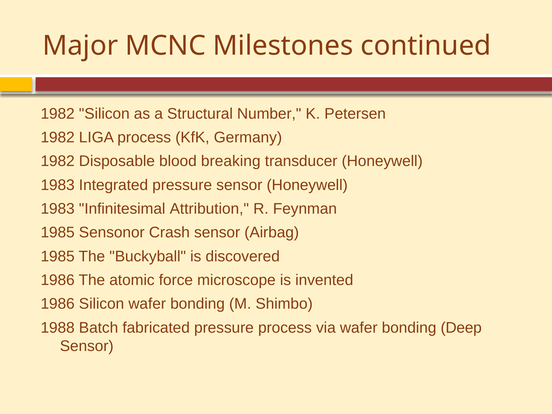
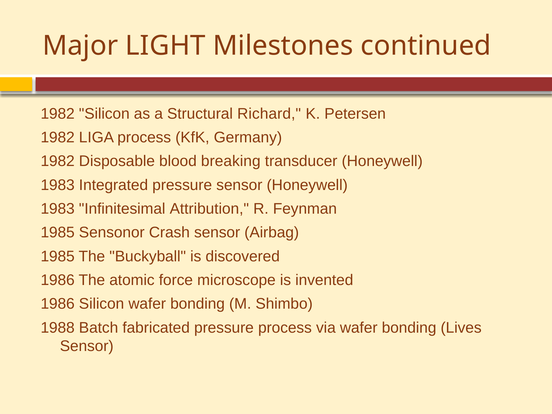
MCNC: MCNC -> LIGHT
Number: Number -> Richard
Deep: Deep -> Lives
